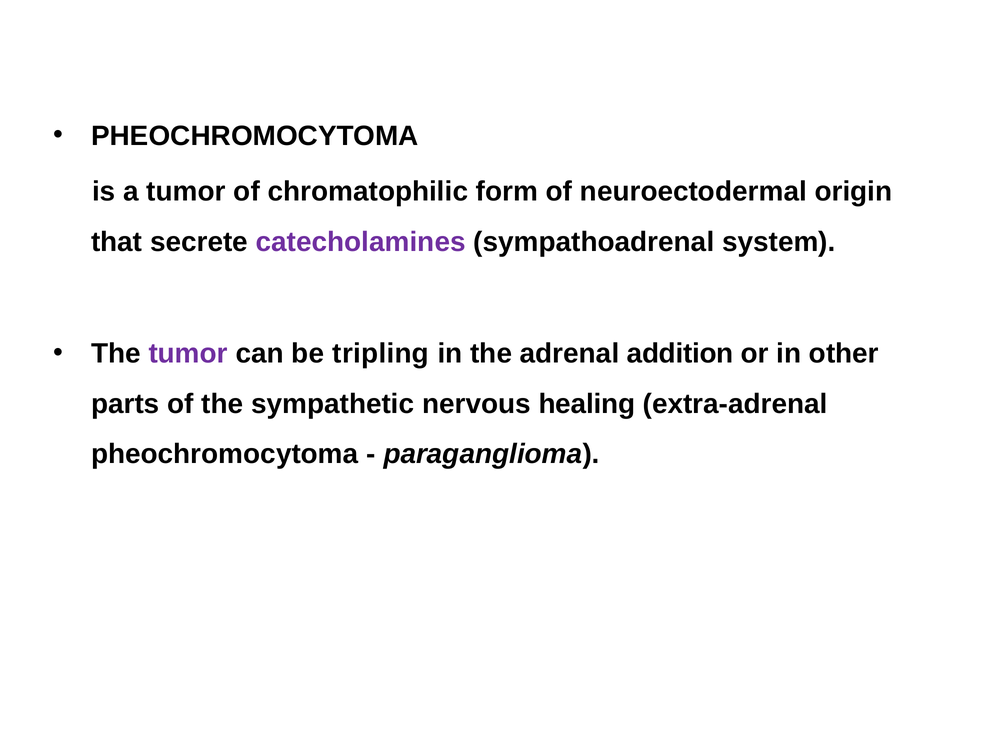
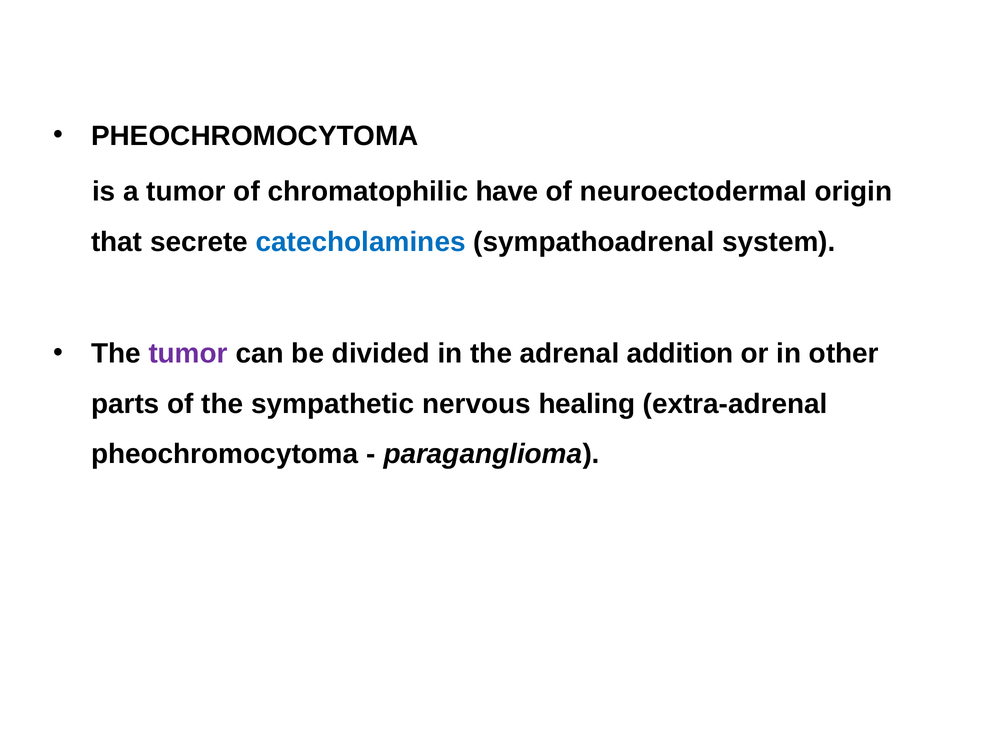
form: form -> have
catecholamines colour: purple -> blue
tripling: tripling -> divided
